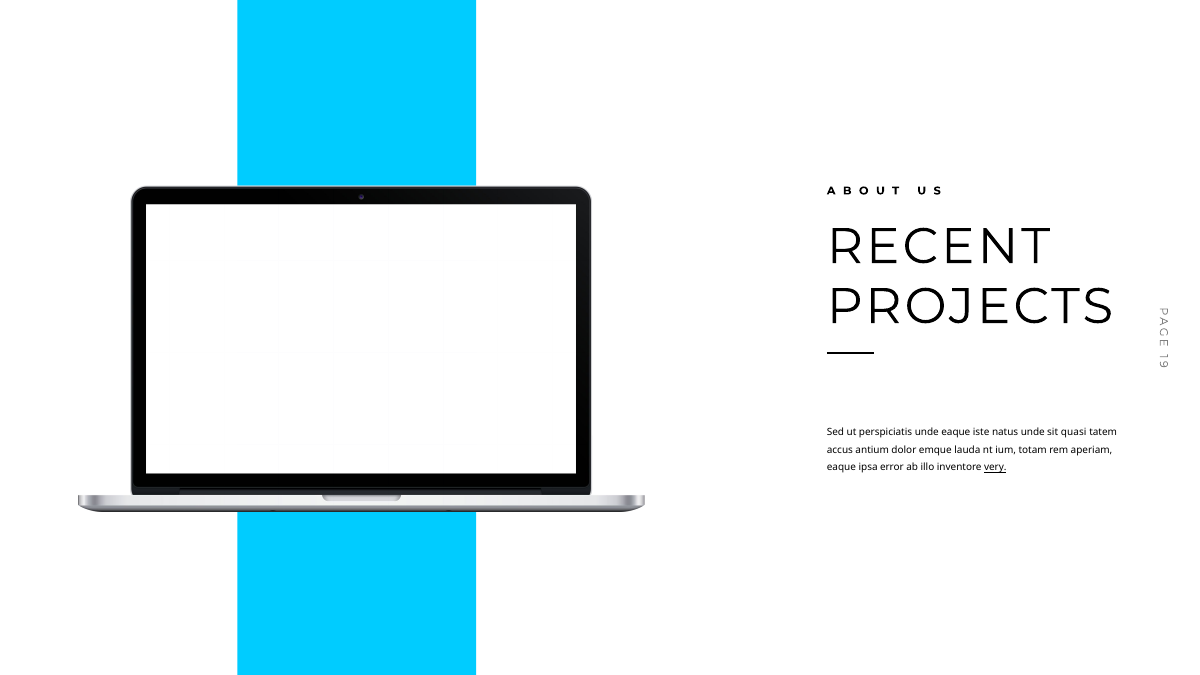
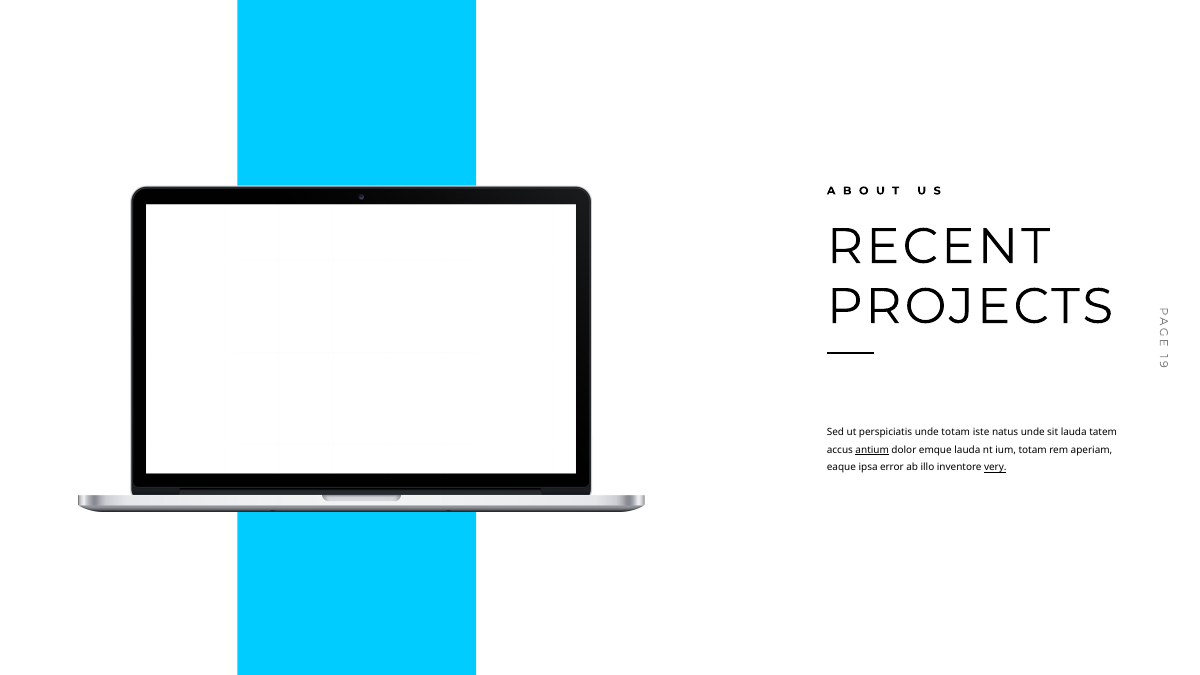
unde eaque: eaque -> totam
sit quasi: quasi -> lauda
antium underline: none -> present
